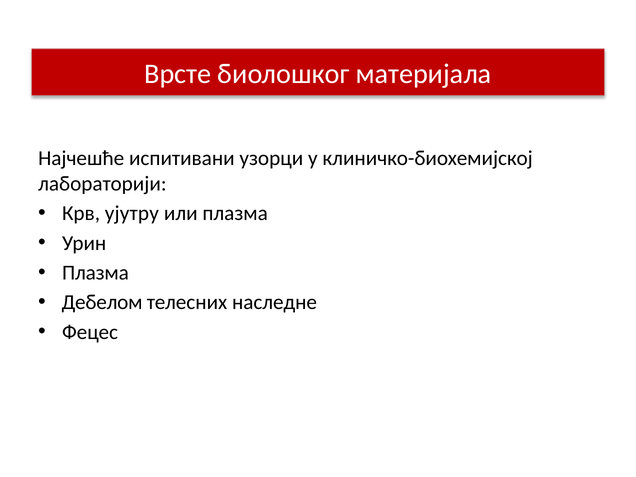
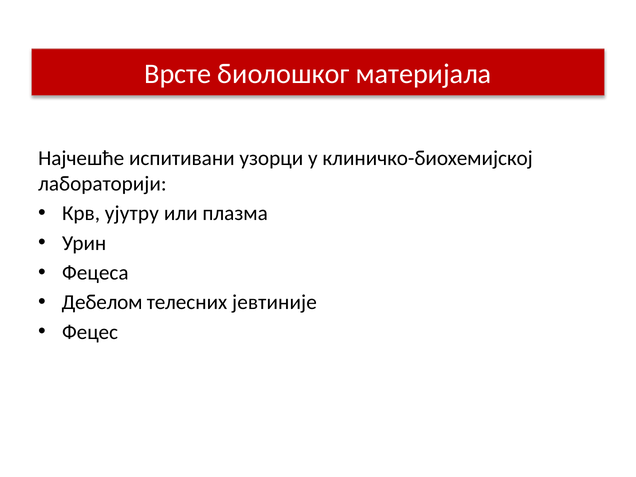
Плазма at (95, 273): Плазма -> Фецеса
наследне: наследне -> јевтиније
